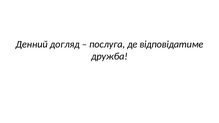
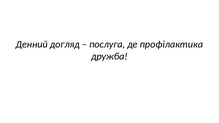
відповідатиме: відповідатиме -> профілактика
